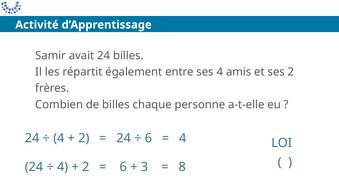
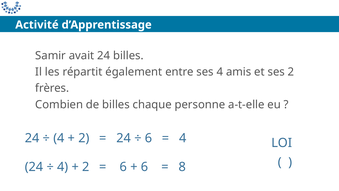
3 at (144, 167): 3 -> 6
